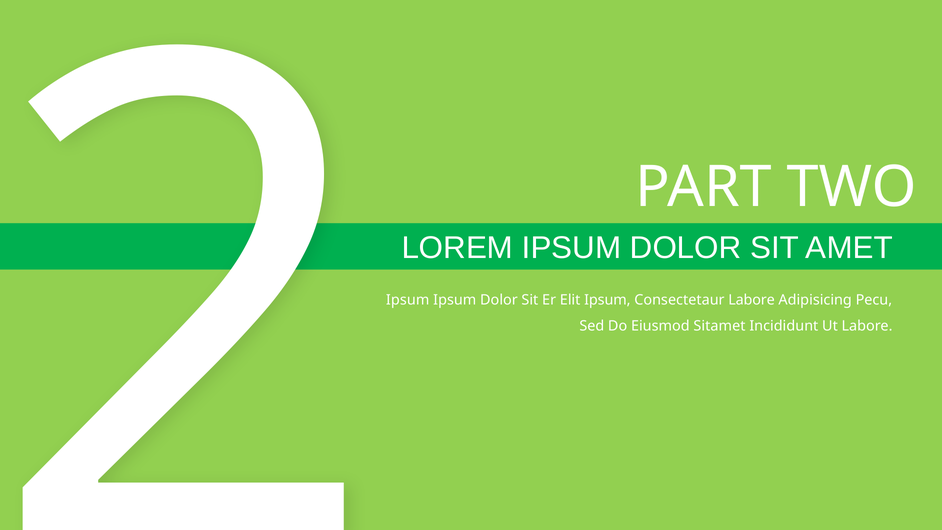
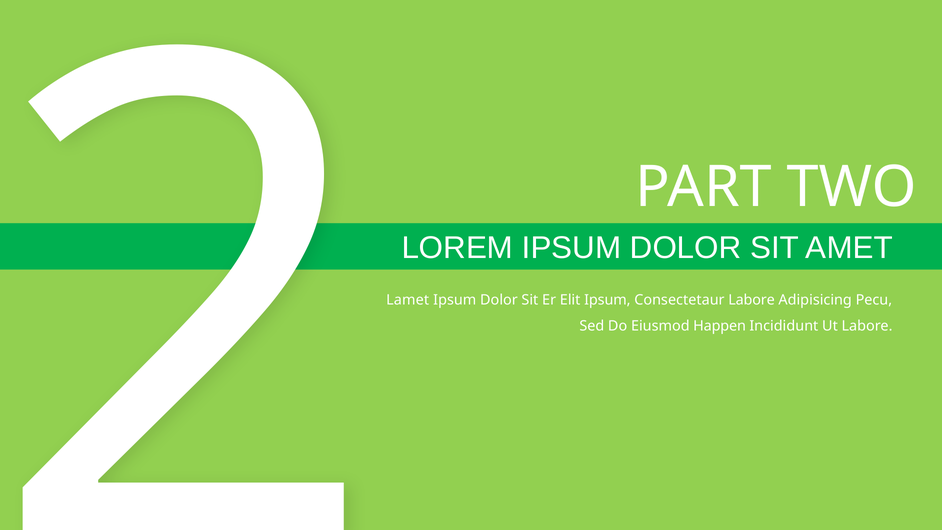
Ipsum at (408, 300): Ipsum -> Lamet
Sitamet: Sitamet -> Happen
